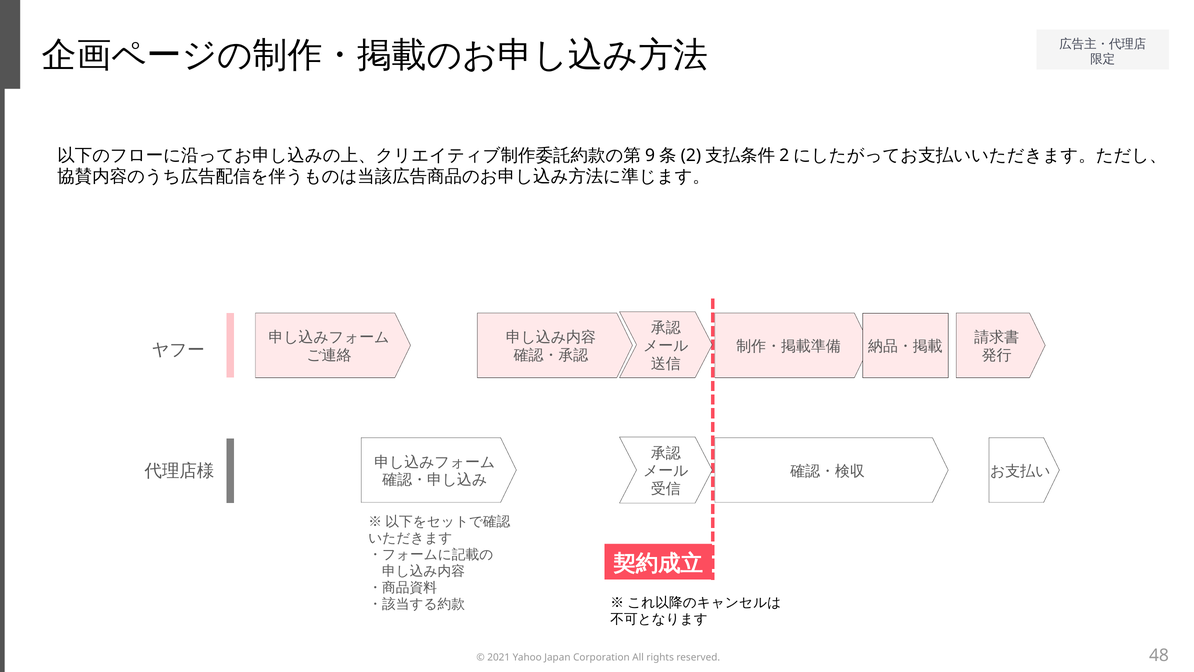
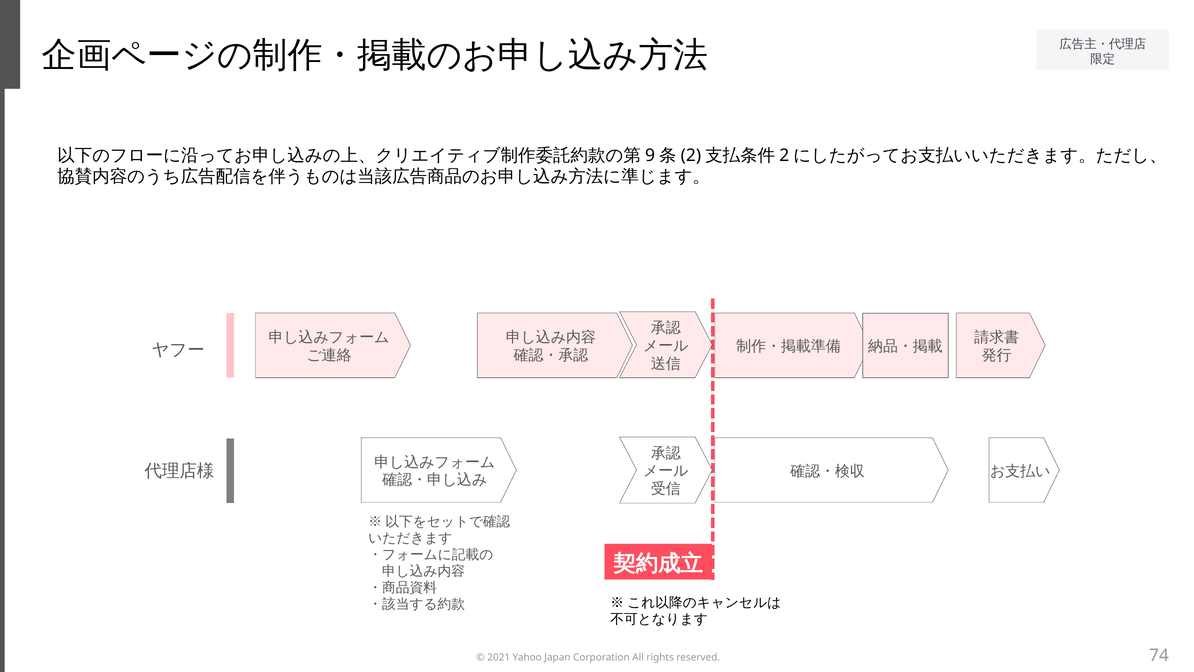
48: 48 -> 74
